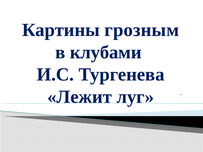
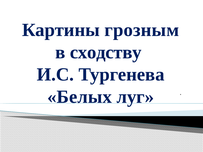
клубами: клубами -> сходству
Лежит: Лежит -> Белых
